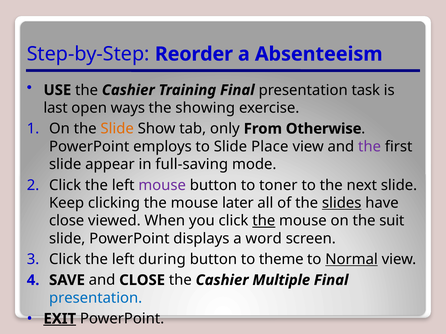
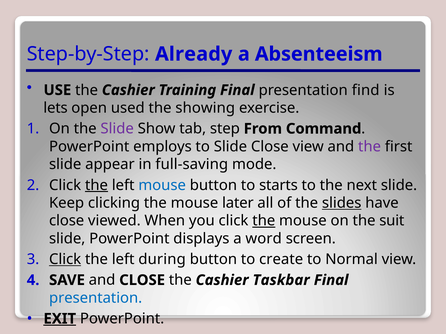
Reorder: Reorder -> Already
task: task -> find
last: last -> lets
ways: ways -> used
Slide at (117, 129) colour: orange -> purple
only: only -> step
Otherwise: Otherwise -> Command
Slide Place: Place -> Close
the at (96, 185) underline: none -> present
mouse at (162, 185) colour: purple -> blue
toner: toner -> starts
Click at (65, 260) underline: none -> present
theme: theme -> create
Normal underline: present -> none
Multiple: Multiple -> Taskbar
